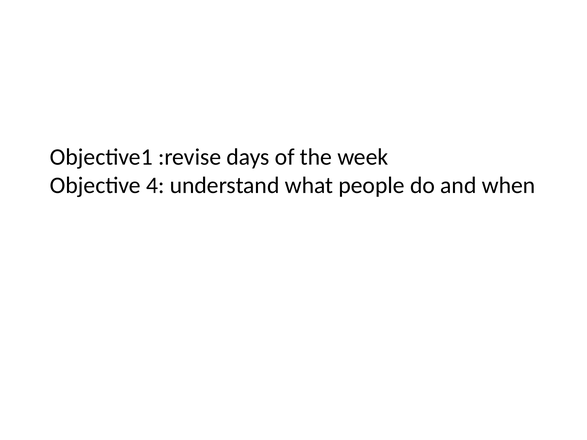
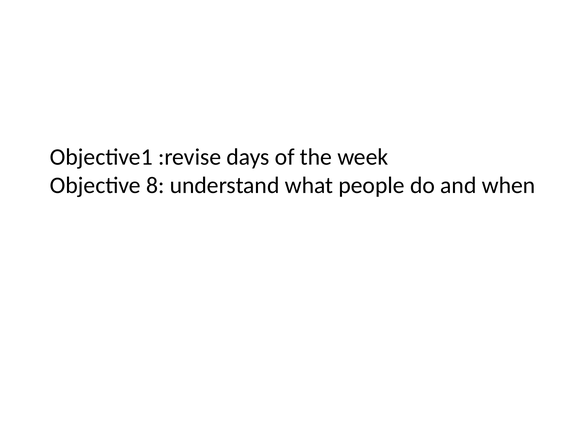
4: 4 -> 8
